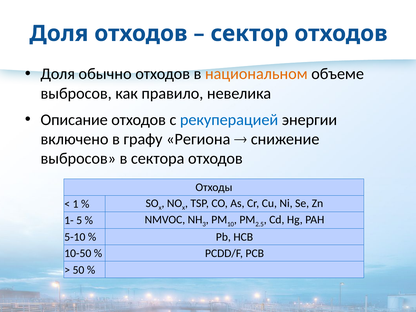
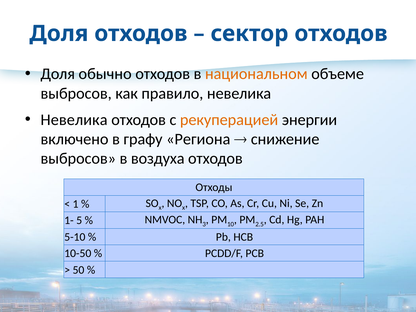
Описание at (74, 120): Описание -> Невелика
рекуперацией colour: blue -> orange
сектора: сектора -> воздуха
